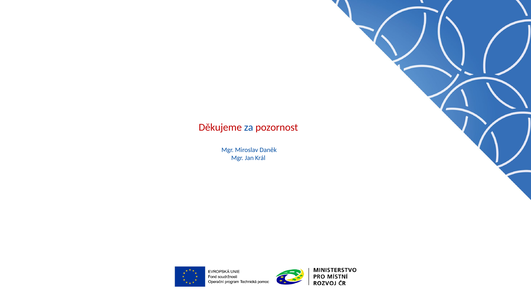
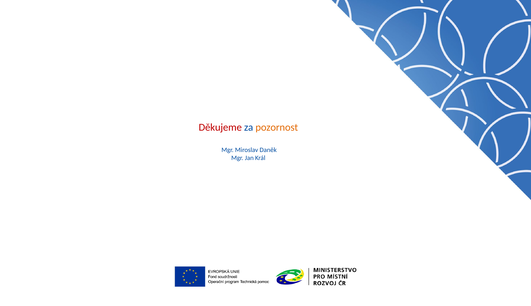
pozornost colour: red -> orange
